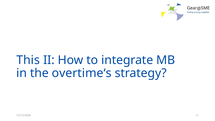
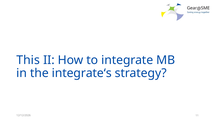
overtime‘s: overtime‘s -> integrate‘s
